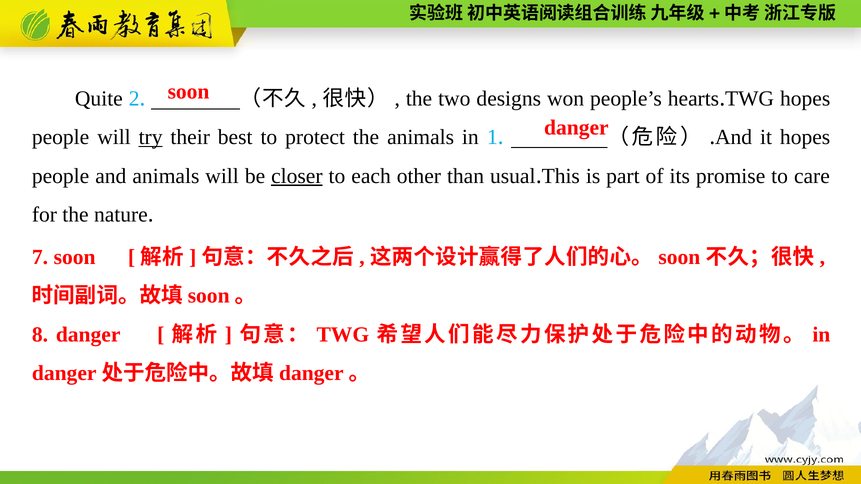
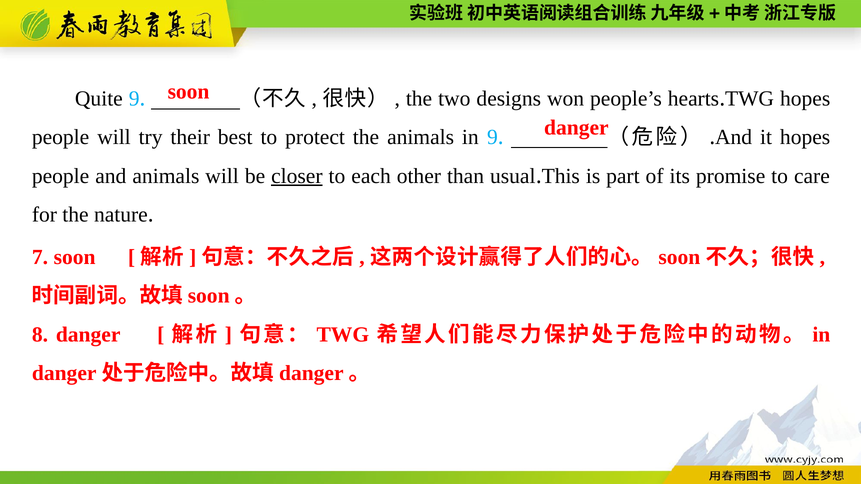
Quite 2: 2 -> 9
try underline: present -> none
in 1: 1 -> 9
